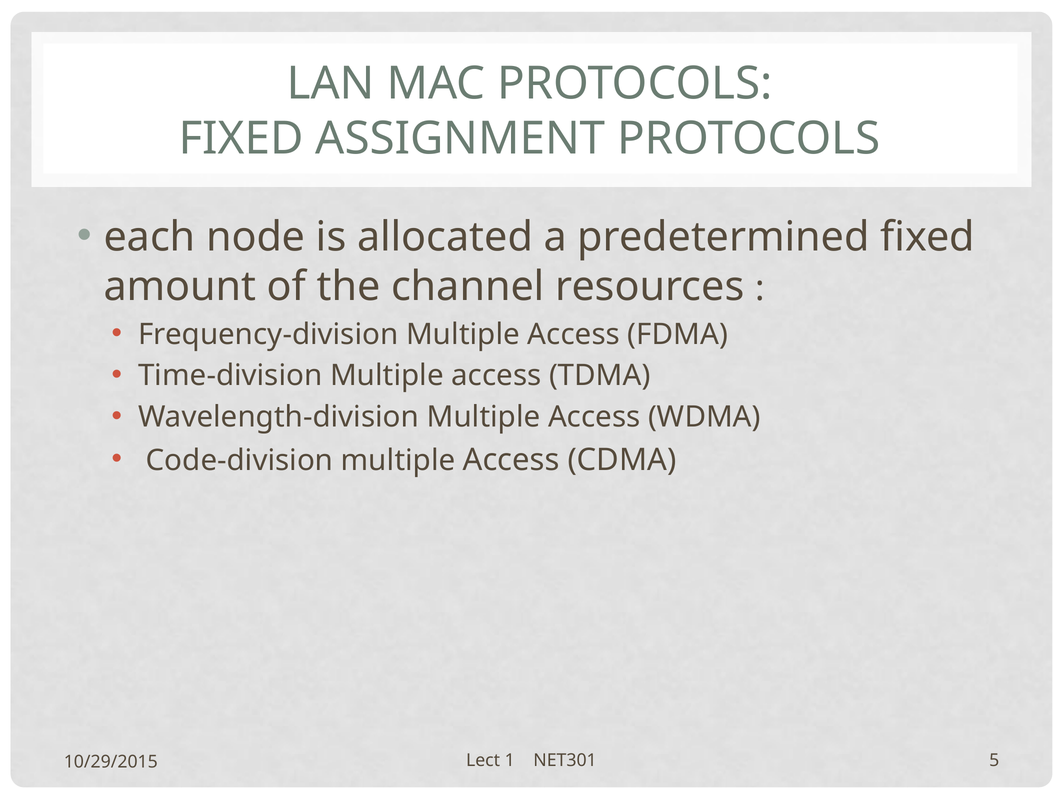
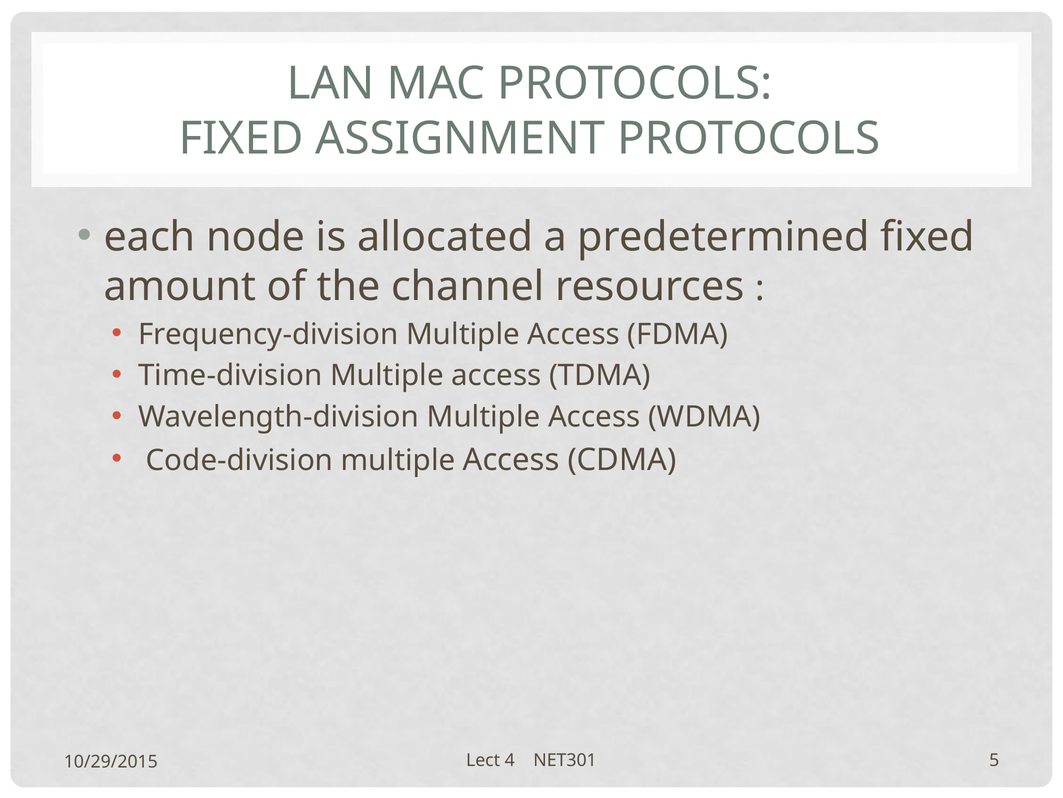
1: 1 -> 4
